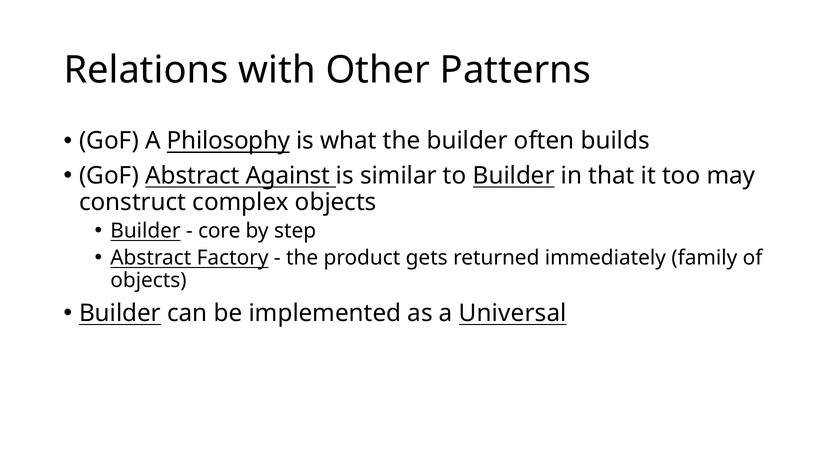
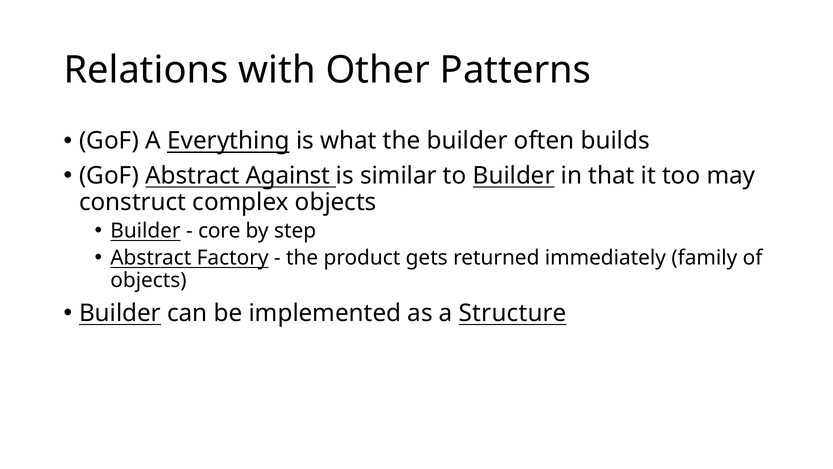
Philosophy: Philosophy -> Everything
Universal: Universal -> Structure
